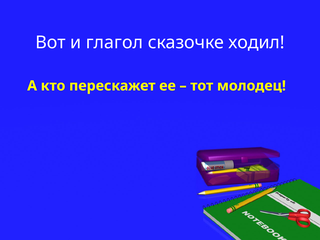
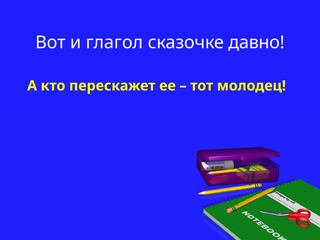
ходил: ходил -> давно
